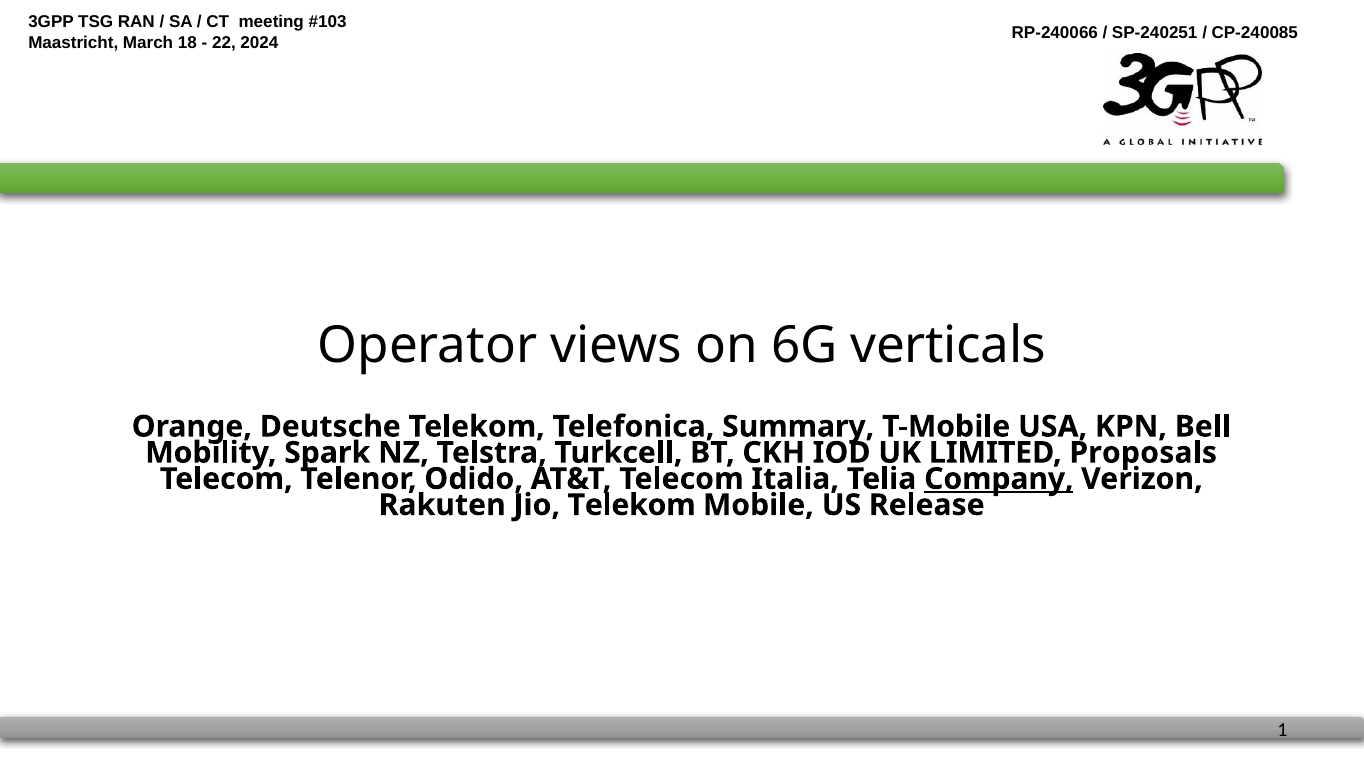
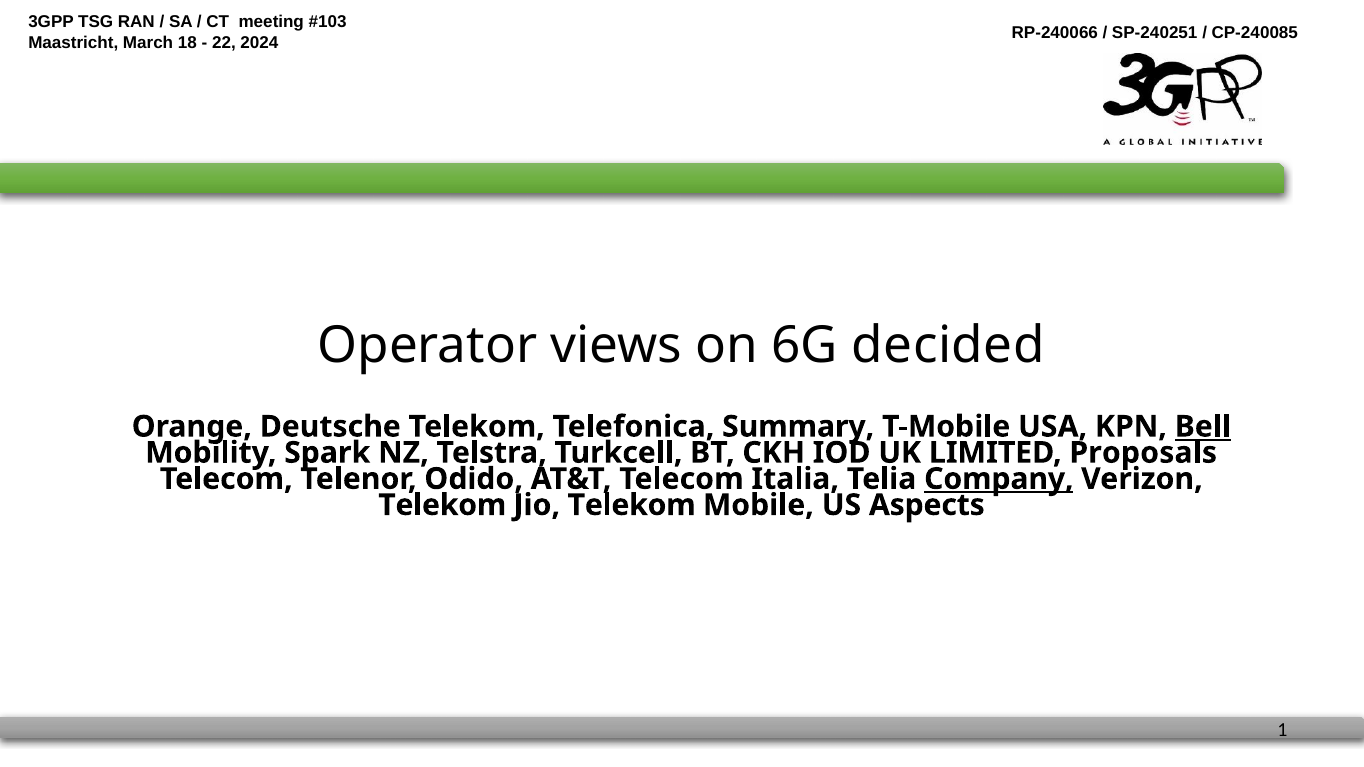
verticals: verticals -> decided
Bell underline: none -> present
Rakuten at (442, 505): Rakuten -> Telekom
Release: Release -> Aspects
